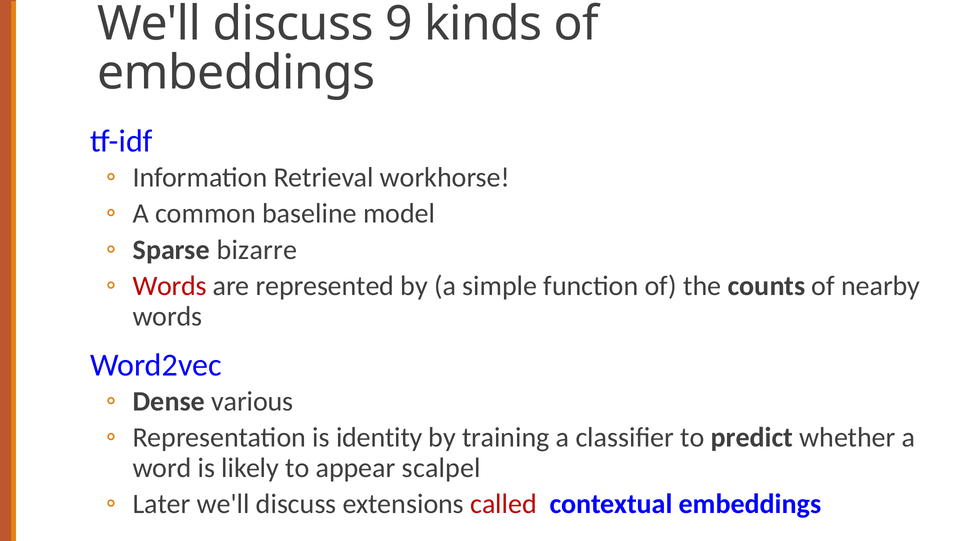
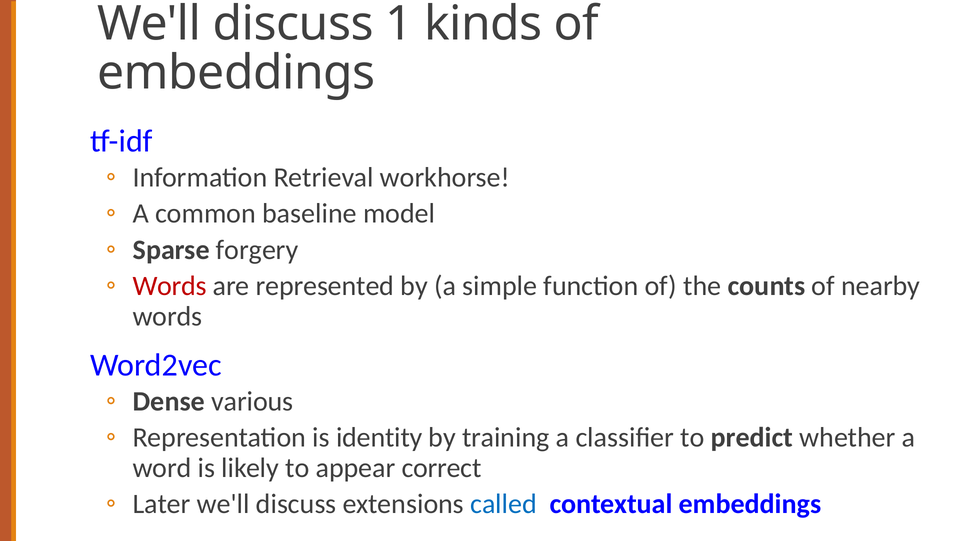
9: 9 -> 1
bizarre: bizarre -> forgery
scalpel: scalpel -> correct
called colour: red -> blue
